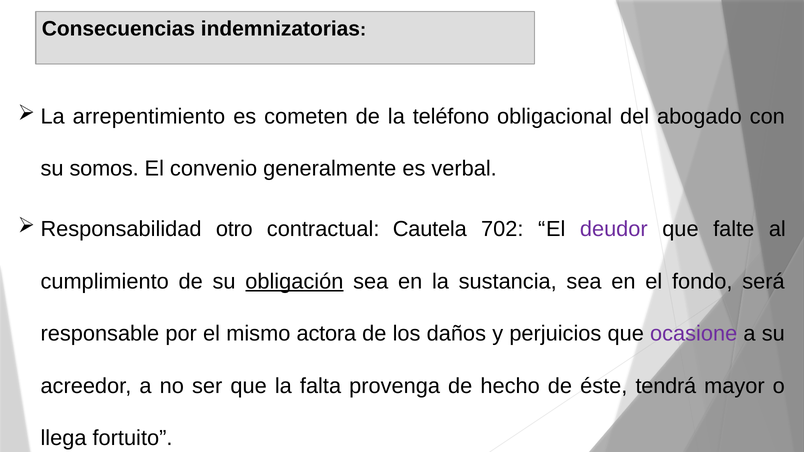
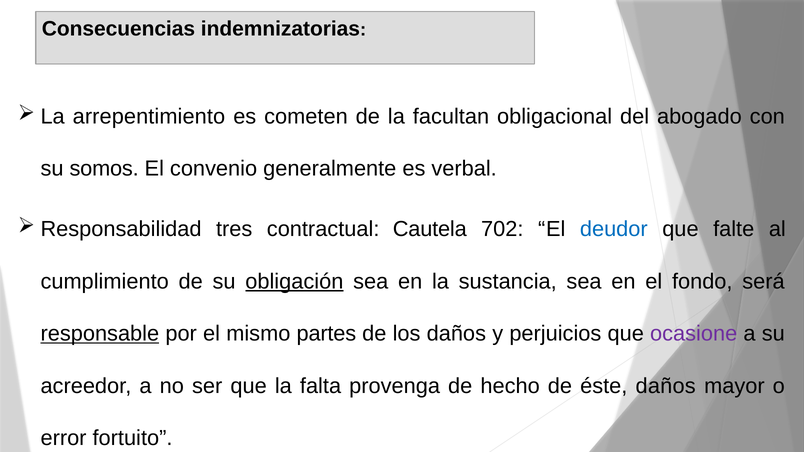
teléfono: teléfono -> facultan
otro: otro -> tres
deudor colour: purple -> blue
responsable underline: none -> present
actora: actora -> partes
éste tendrá: tendrá -> daños
llega: llega -> error
